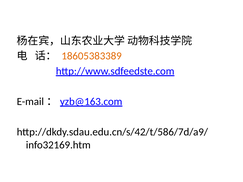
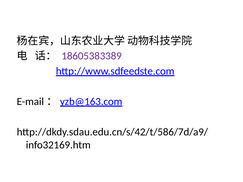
18605383389 colour: orange -> purple
